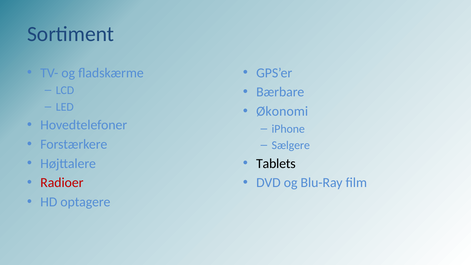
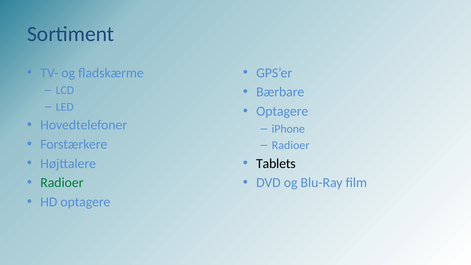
Økonomi at (282, 111): Økonomi -> Optagere
Sælgere at (291, 145): Sælgere -> Radioer
Radioer at (62, 183) colour: red -> green
